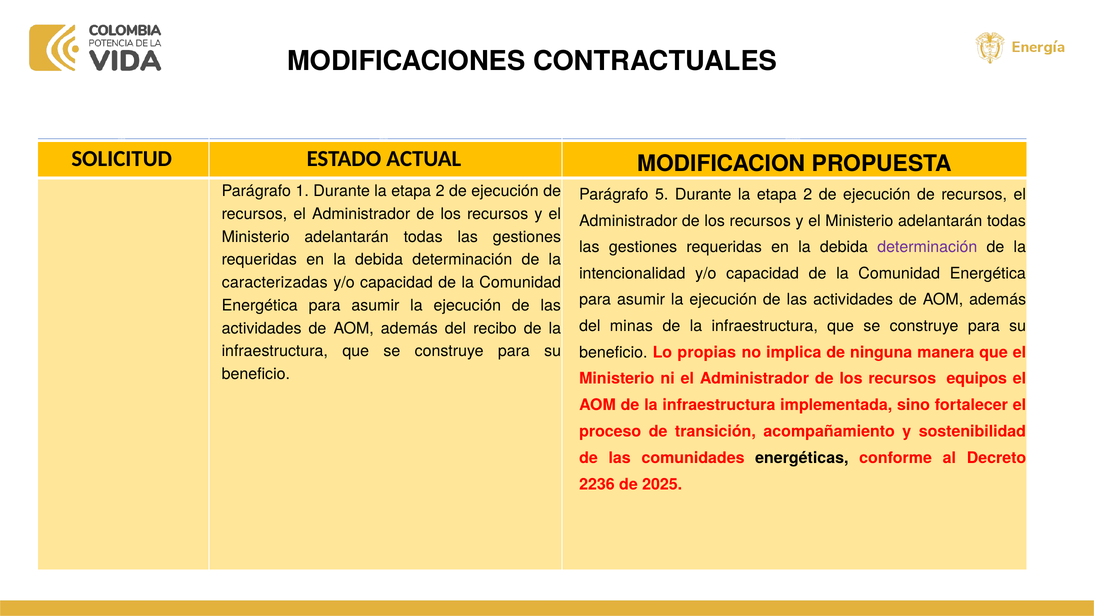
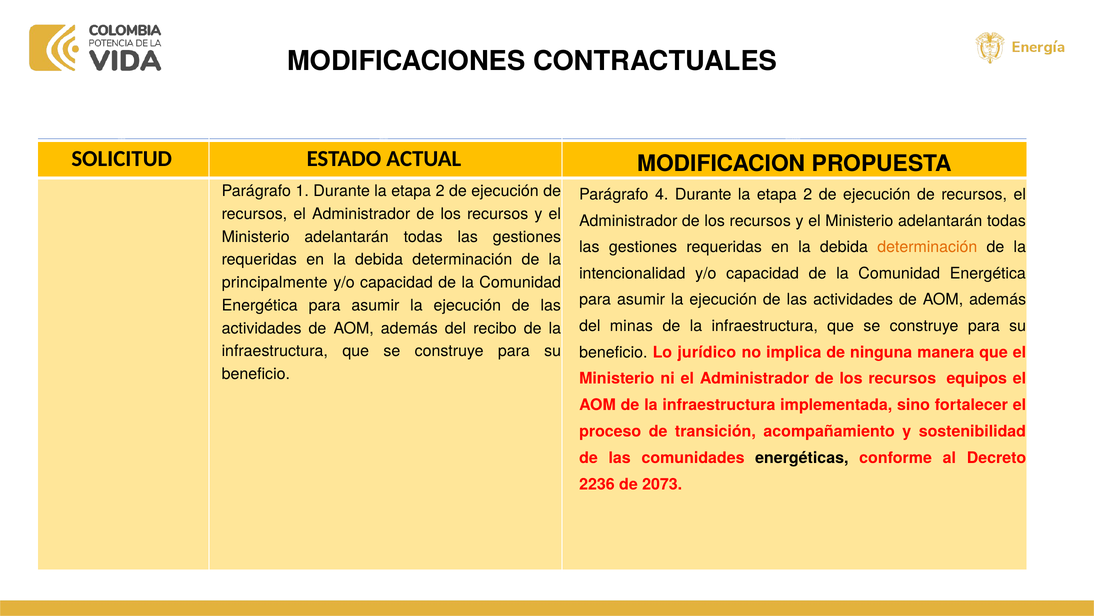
5: 5 -> 4
determinación at (927, 247) colour: purple -> orange
caracterizadas: caracterizadas -> principalmente
propias: propias -> jurídico
2025: 2025 -> 2073
